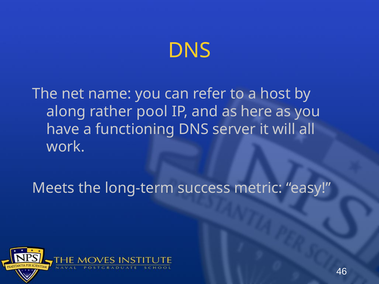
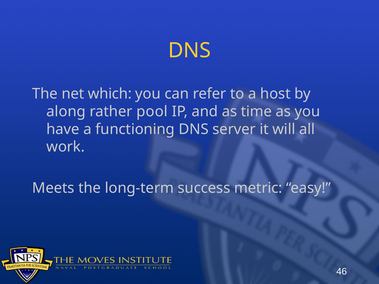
name: name -> which
here: here -> time
